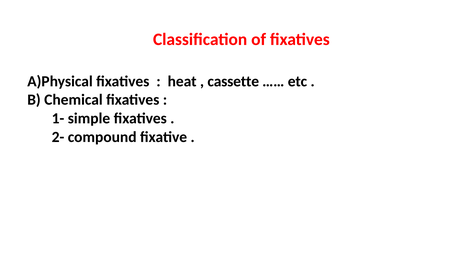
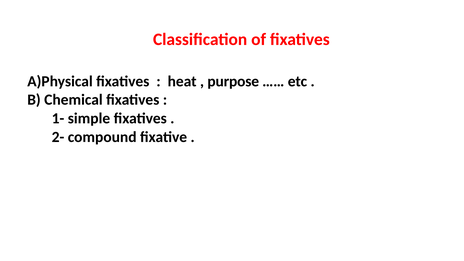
cassette: cassette -> purpose
